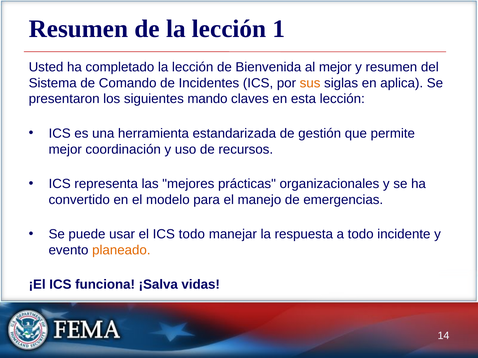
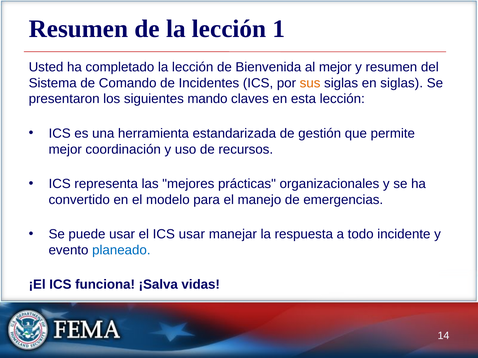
en aplica: aplica -> siglas
ICS todo: todo -> usar
planeado colour: orange -> blue
